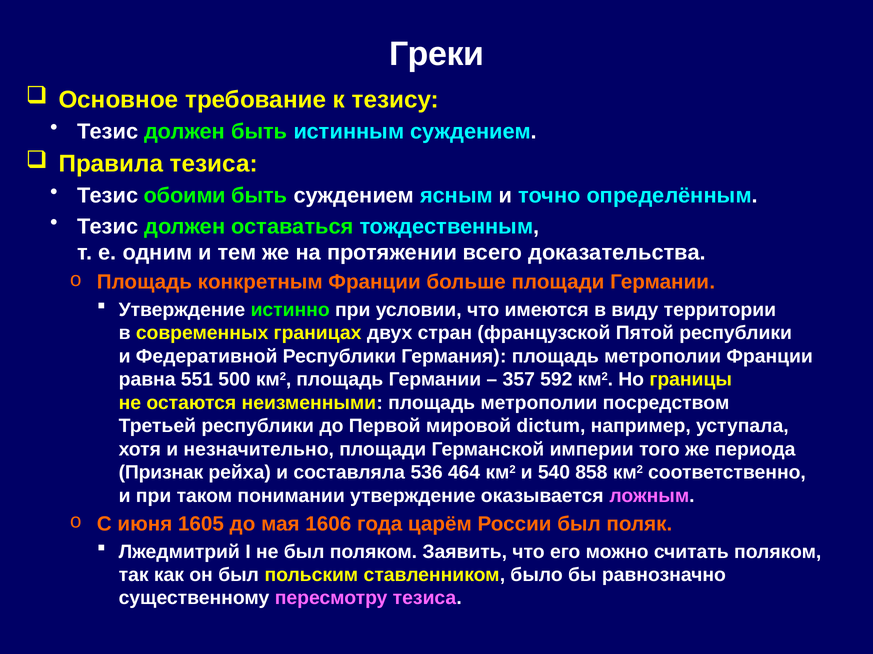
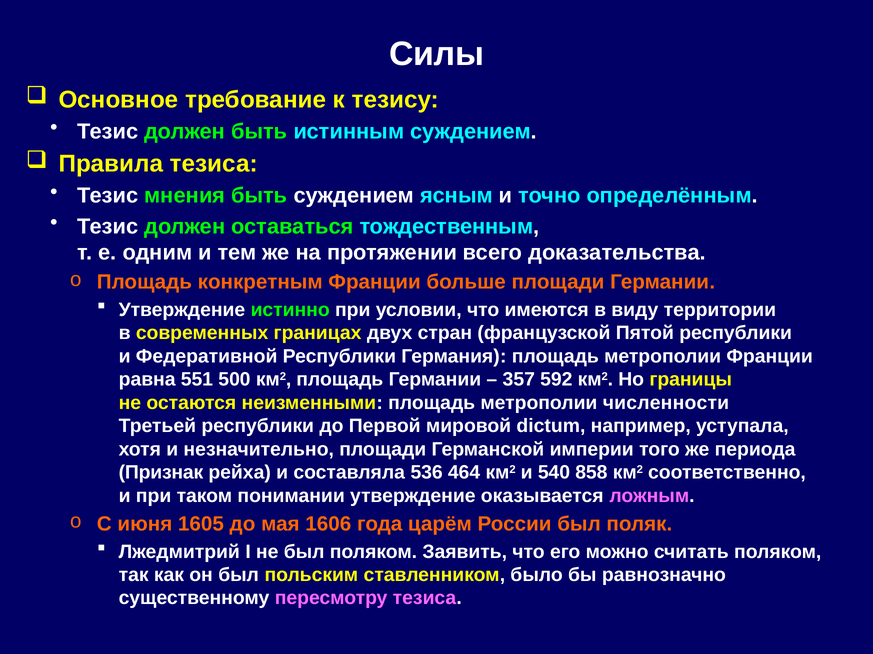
Греки: Греки -> Силы
обоими: обоими -> мнения
посредством: посредством -> численности
